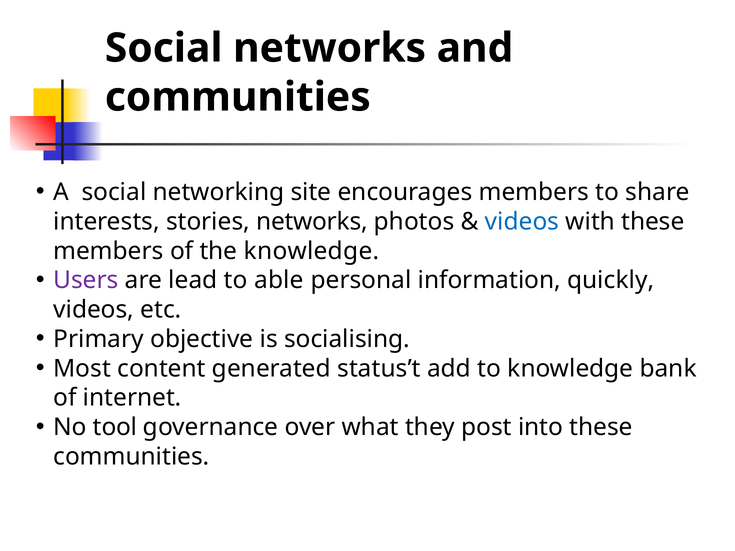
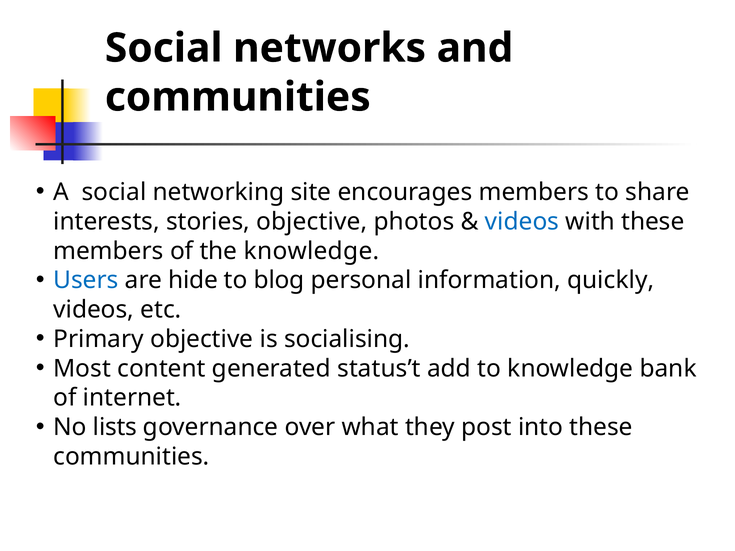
stories networks: networks -> objective
Users colour: purple -> blue
lead: lead -> hide
able: able -> blog
tool: tool -> lists
